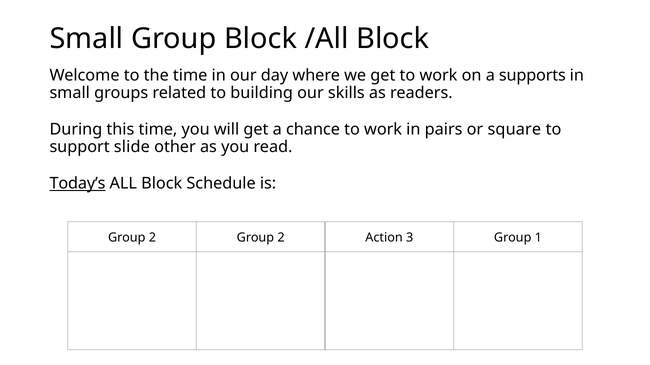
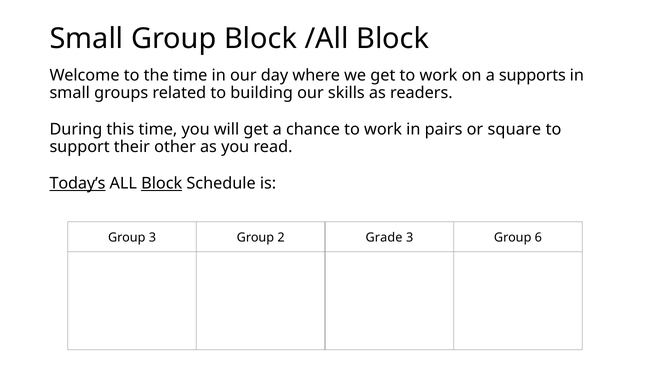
slide: slide -> their
Block at (162, 184) underline: none -> present
2 at (152, 238): 2 -> 3
Action: Action -> Grade
1: 1 -> 6
